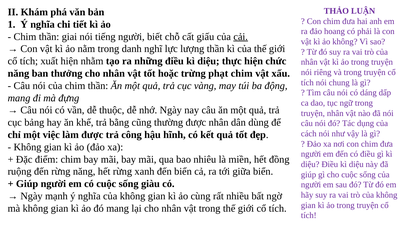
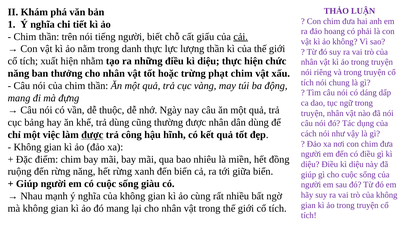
giai: giai -> trên
danh nghĩ: nghĩ -> thực
trả bằng: bằng -> dùng
được at (92, 135) underline: none -> present
Ngày at (31, 196): Ngày -> Nhau
